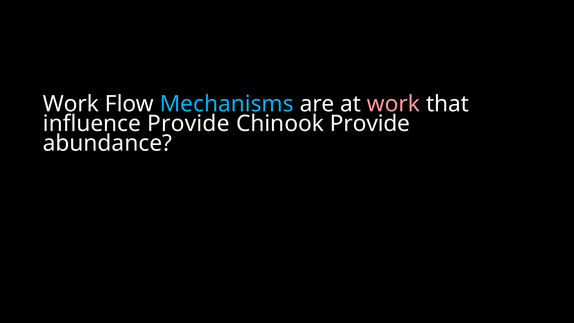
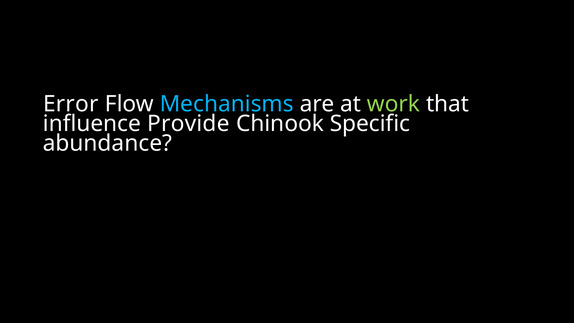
Work at (71, 104): Work -> Error
work at (394, 104) colour: pink -> light green
Chinook Provide: Provide -> Specific
